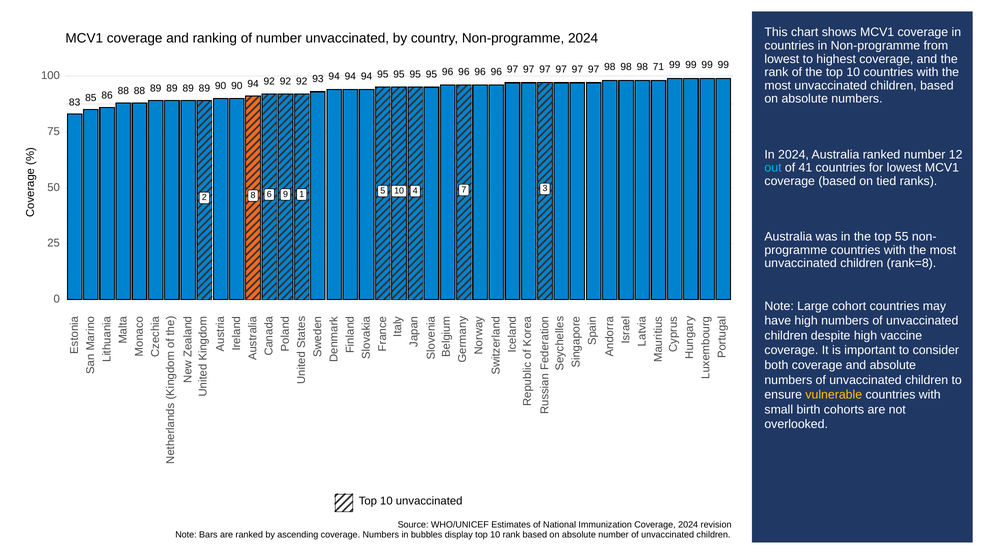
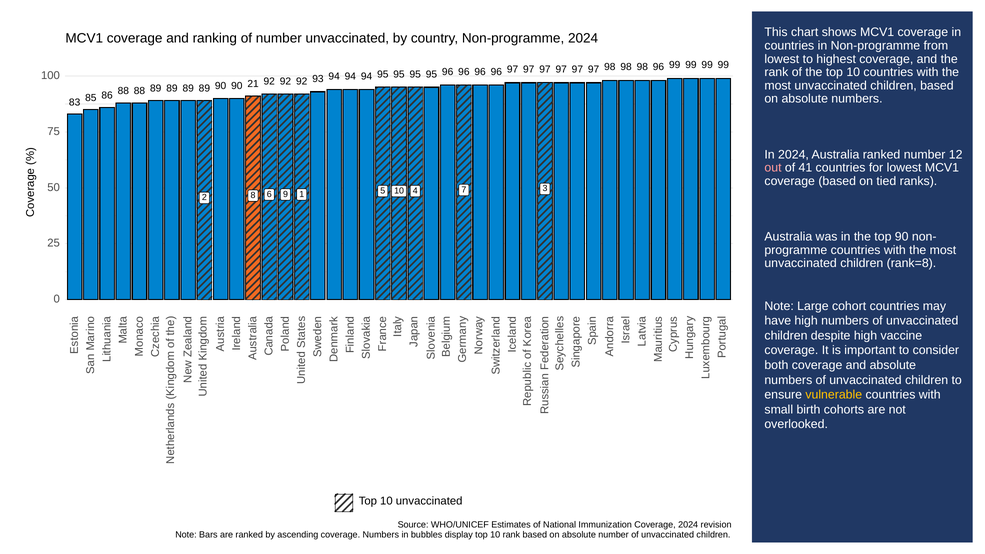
98 71: 71 -> 96
90 94: 94 -> 21
out colour: light blue -> pink
top 55: 55 -> 90
